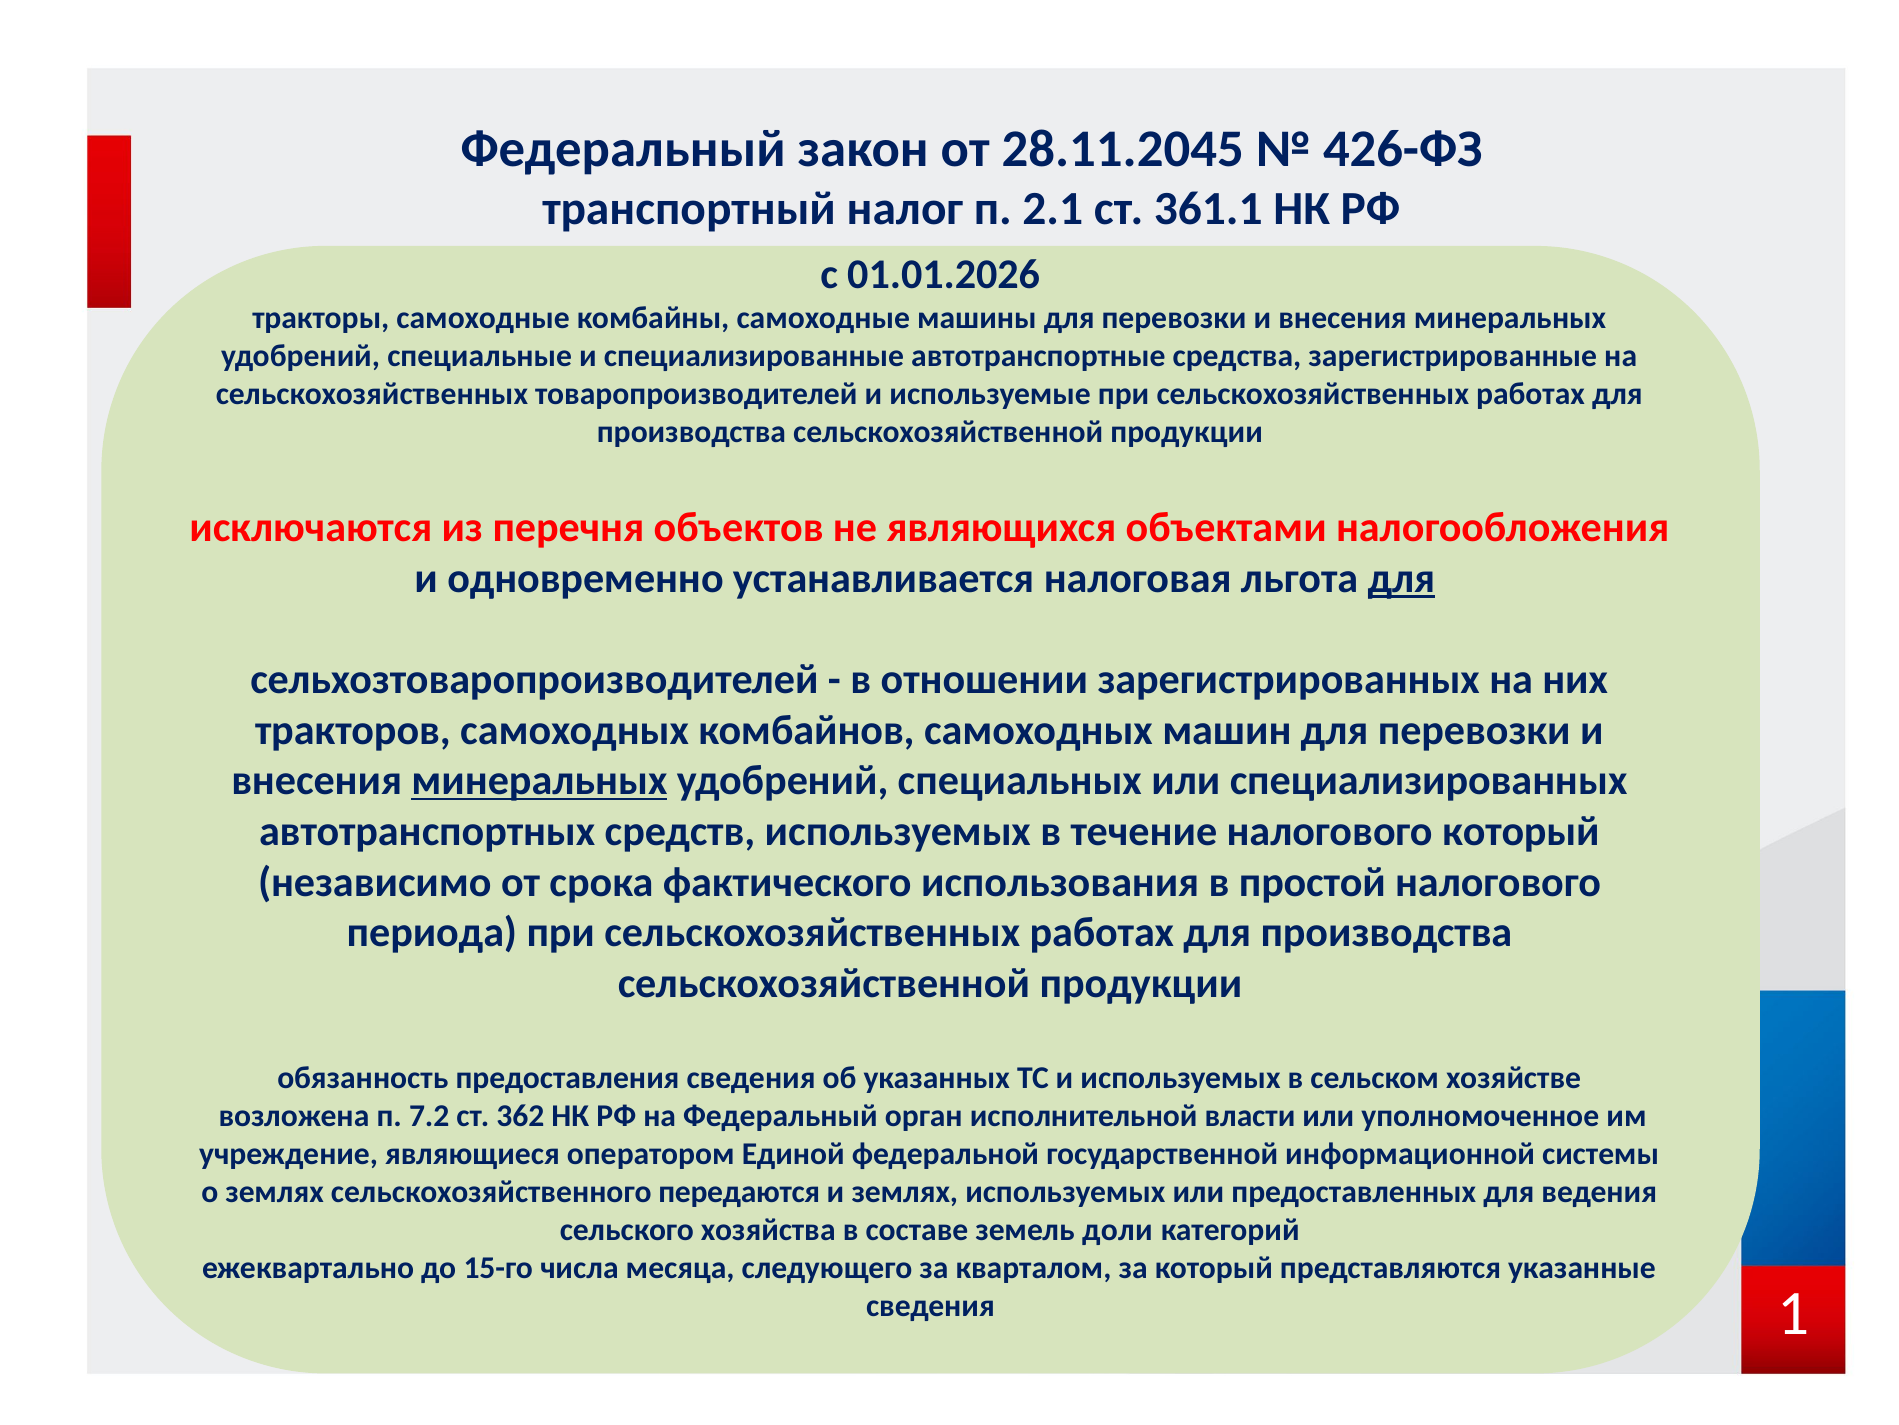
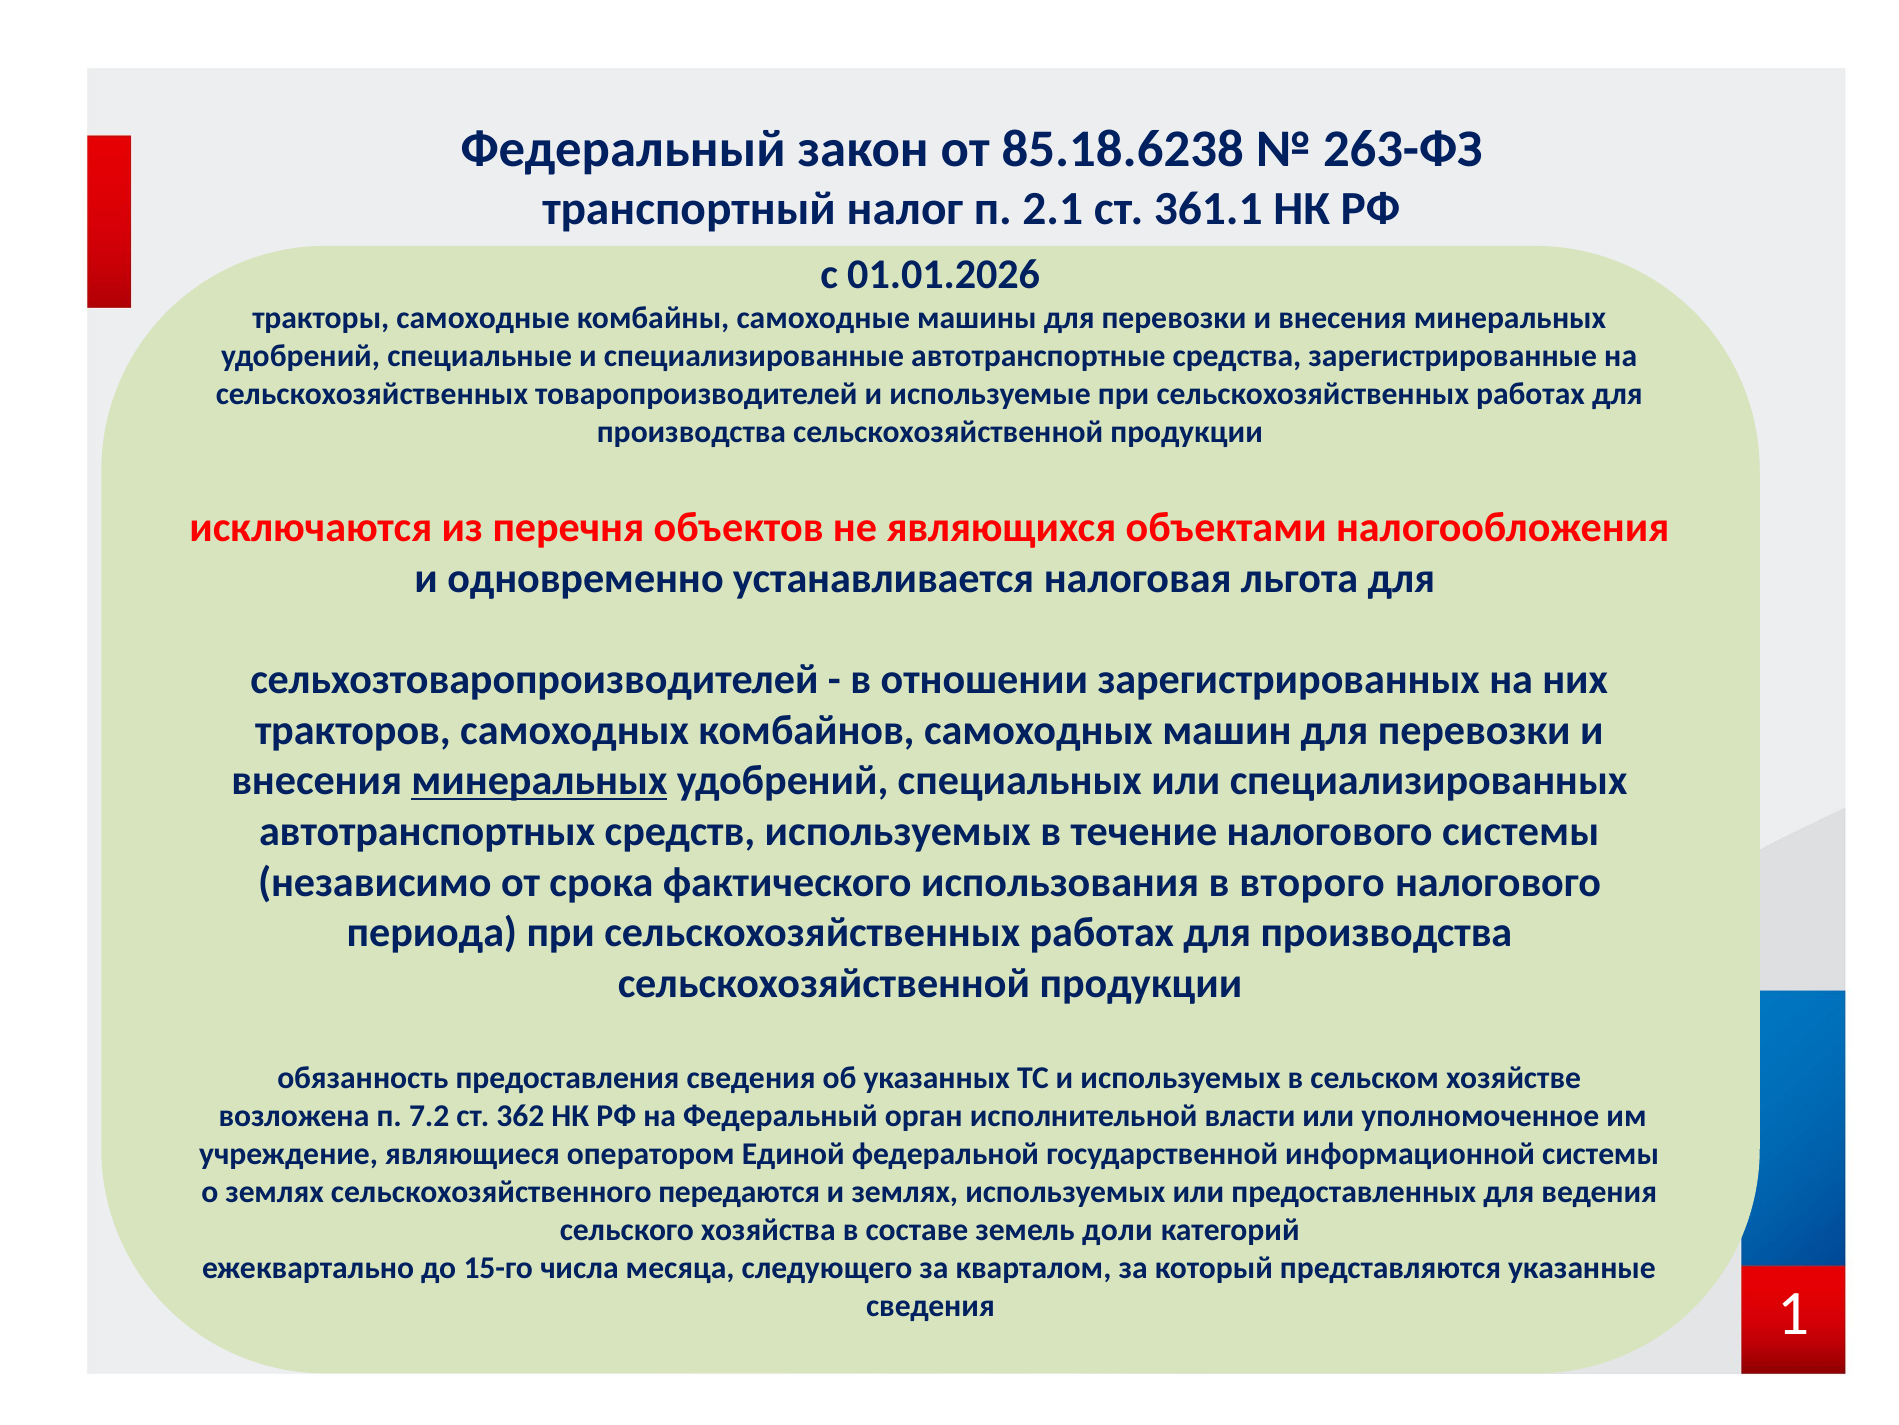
28.11.2045: 28.11.2045 -> 85.18.6238
426-ФЗ: 426-ФЗ -> 263-ФЗ
для at (1401, 578) underline: present -> none
налогового который: который -> системы
простой: простой -> второго
